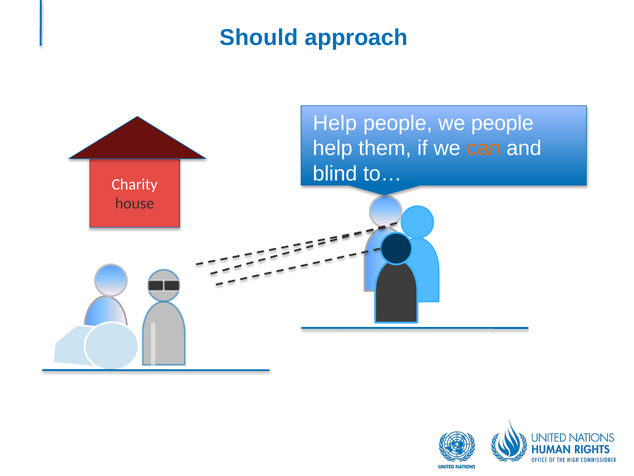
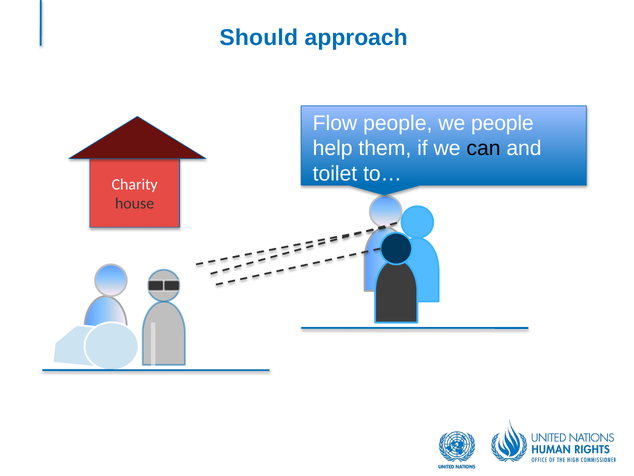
Help at (335, 123): Help -> Flow
can colour: orange -> black
blind: blind -> toilet
